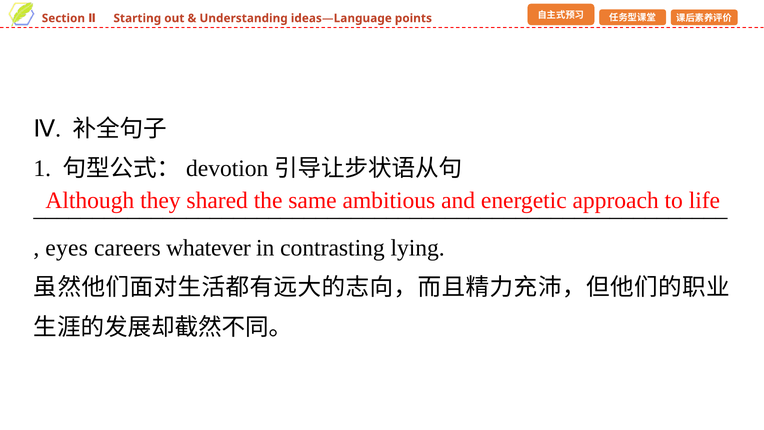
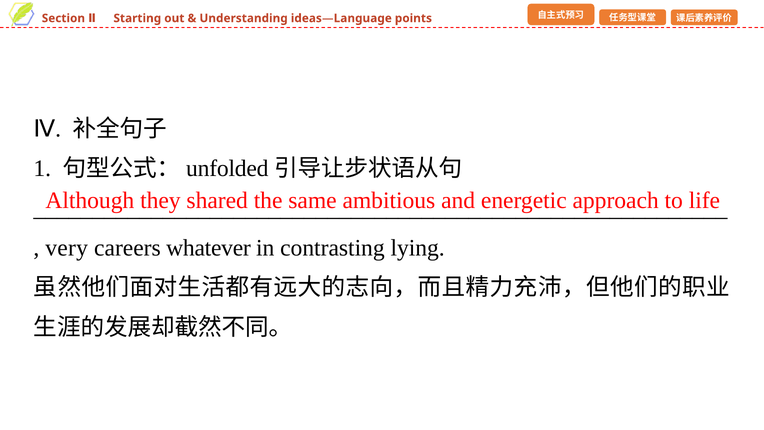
devotion: devotion -> unfolded
eyes: eyes -> very
